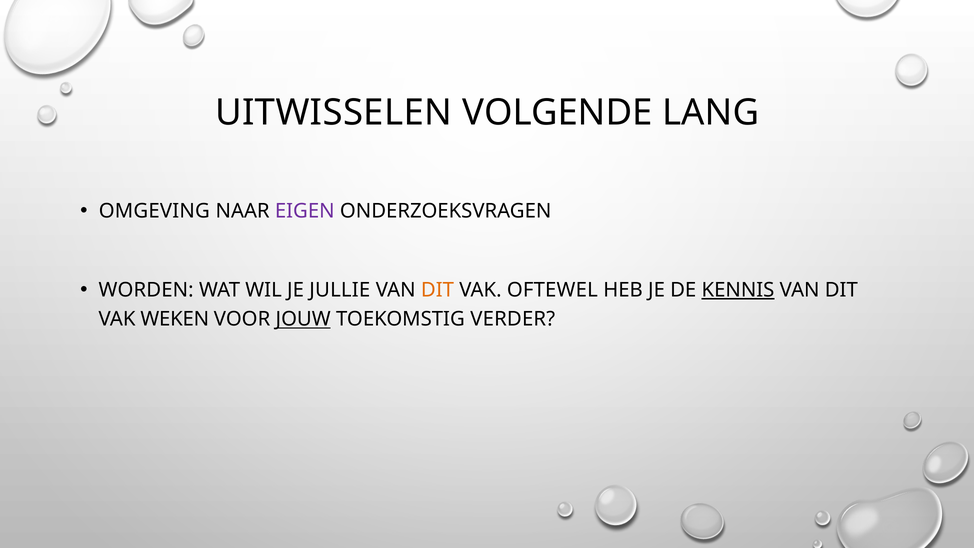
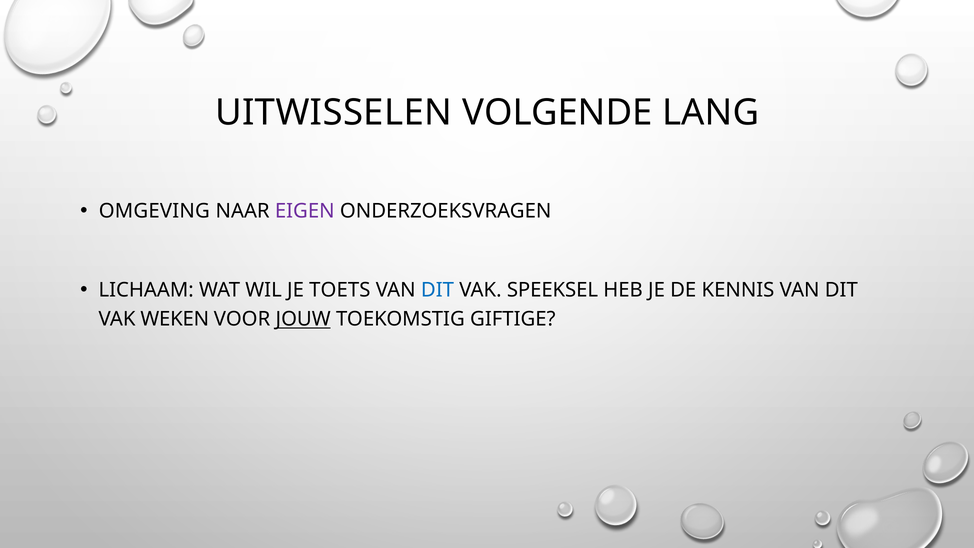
WORDEN: WORDEN -> LICHAAM
JULLIE: JULLIE -> TOETS
DIT at (437, 290) colour: orange -> blue
OFTEWEL: OFTEWEL -> SPEEKSEL
KENNIS underline: present -> none
VERDER: VERDER -> GIFTIGE
